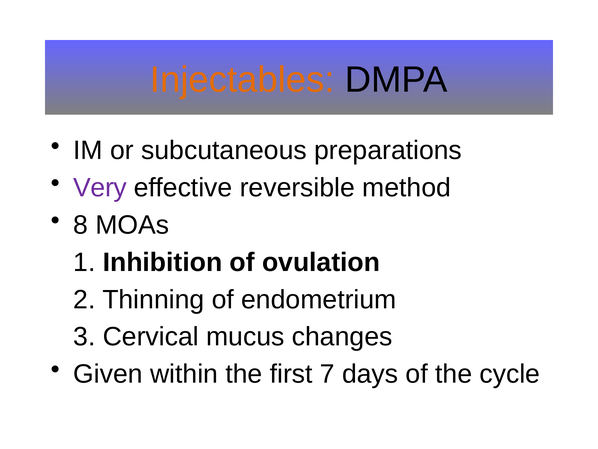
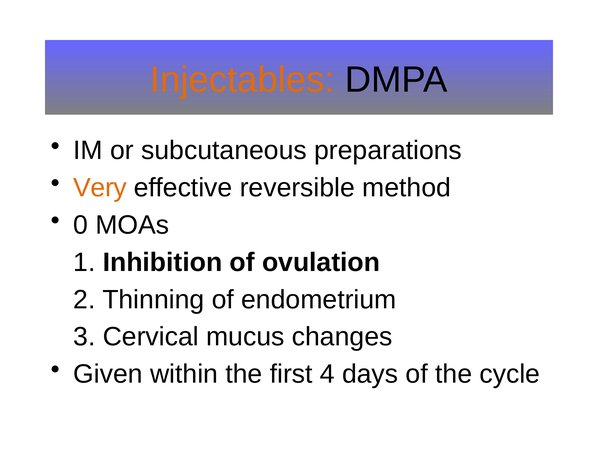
Very colour: purple -> orange
8: 8 -> 0
7: 7 -> 4
